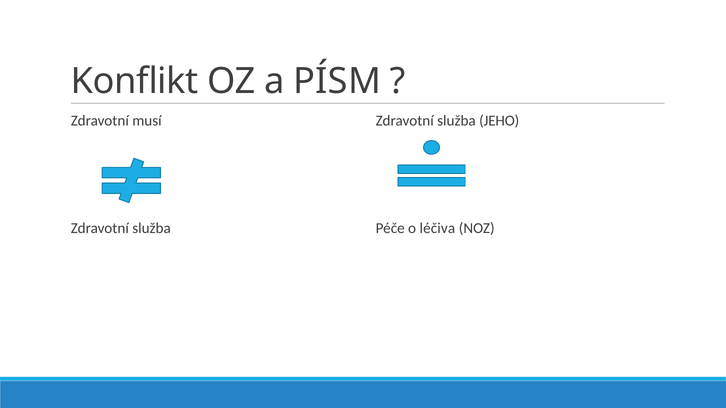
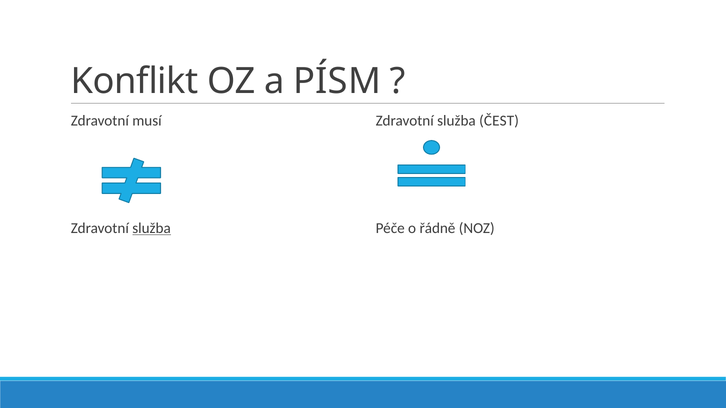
JEHO: JEHO -> ČEST
služba at (152, 228) underline: none -> present
léčiva: léčiva -> řádně
